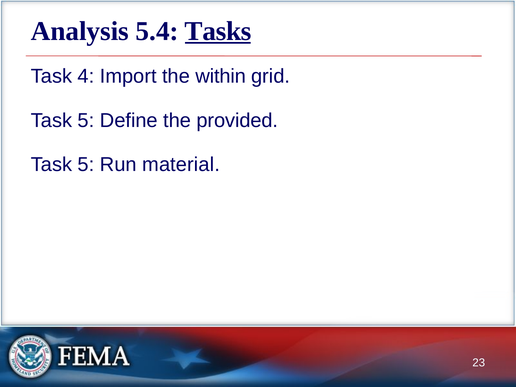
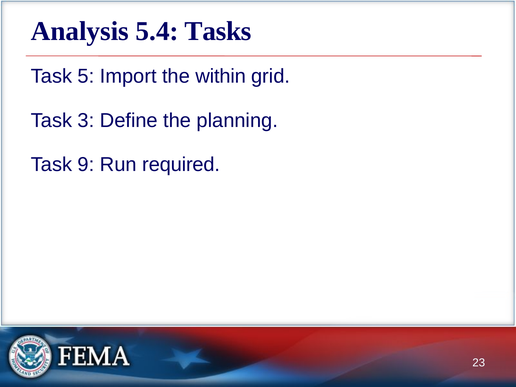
Tasks underline: present -> none
4: 4 -> 5
5 at (86, 120): 5 -> 3
provided: provided -> planning
5 at (86, 165): 5 -> 9
material: material -> required
